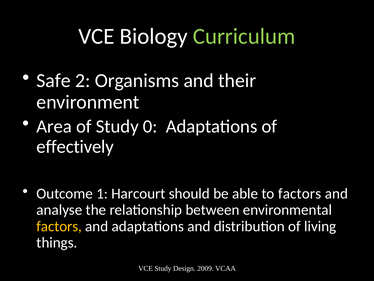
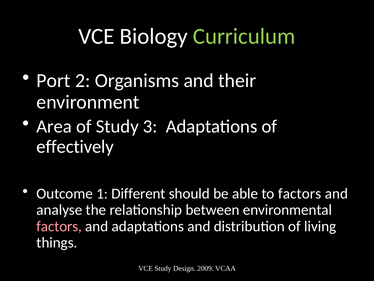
Safe: Safe -> Port
0: 0 -> 3
Harcourt: Harcourt -> Different
factors at (59, 226) colour: yellow -> pink
